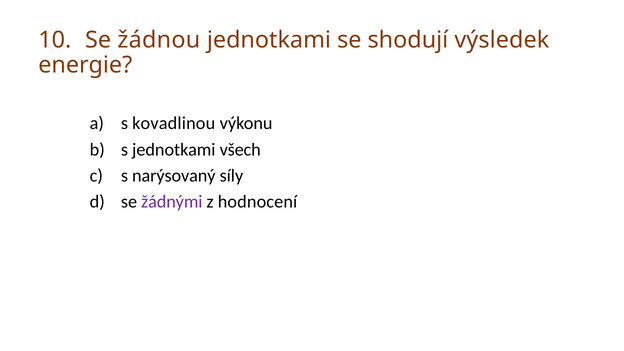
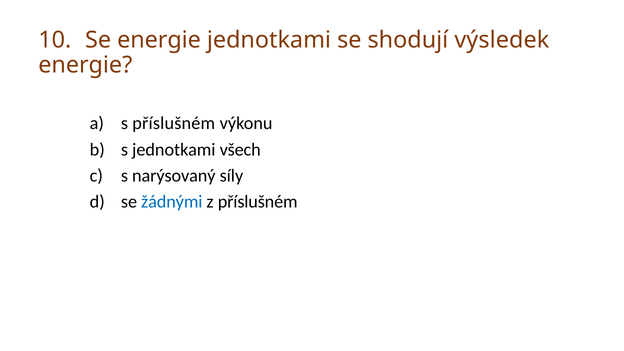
Se žádnou: žádnou -> energie
s kovadlinou: kovadlinou -> příslušném
žádnými colour: purple -> blue
z hodnocení: hodnocení -> příslušném
